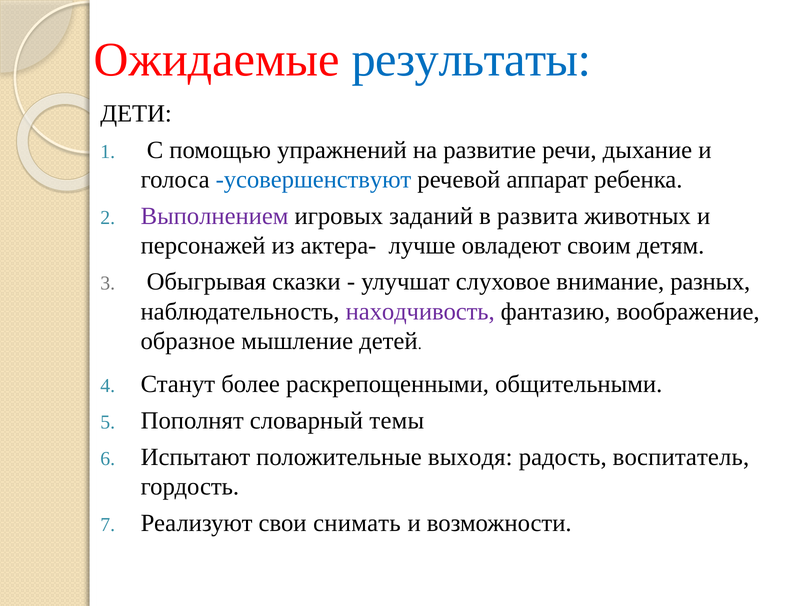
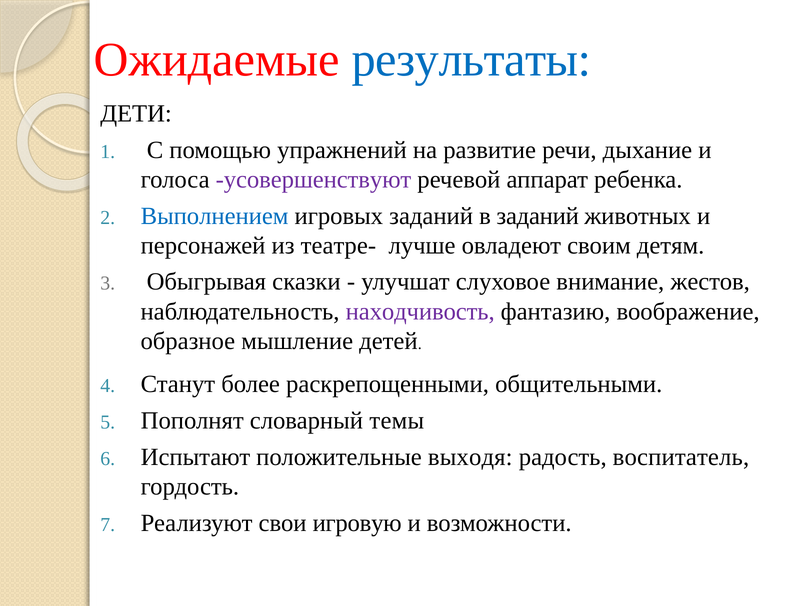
усовершенствуют colour: blue -> purple
Выполнением colour: purple -> blue
в развита: развита -> заданий
актера-: актера- -> театре-
разных: разных -> жестов
снимать: снимать -> игровую
